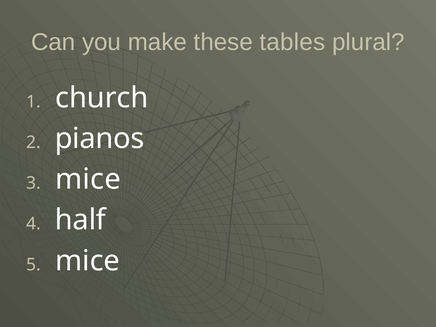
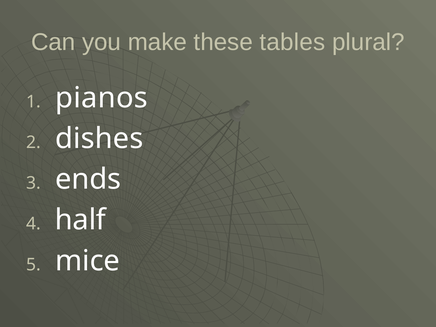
church: church -> pianos
pianos: pianos -> dishes
mice at (88, 179): mice -> ends
